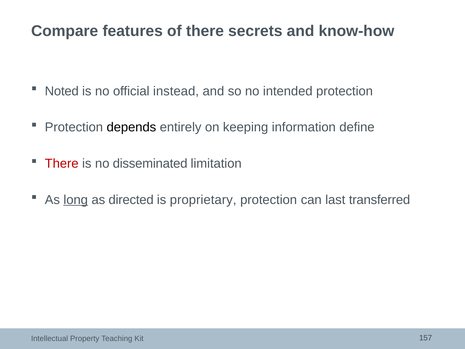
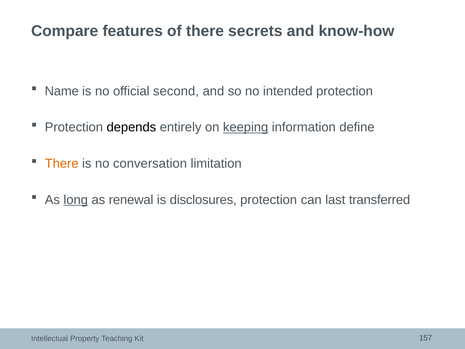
Noted: Noted -> Name
instead: instead -> second
keeping underline: none -> present
There at (62, 163) colour: red -> orange
disseminated: disseminated -> conversation
directed: directed -> renewal
proprietary: proprietary -> disclosures
